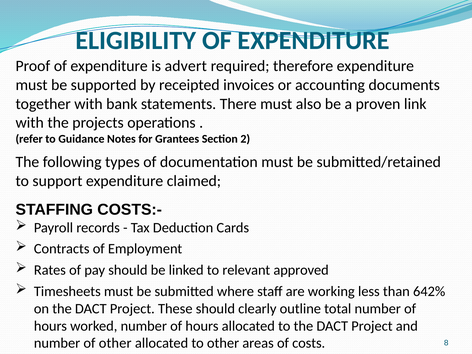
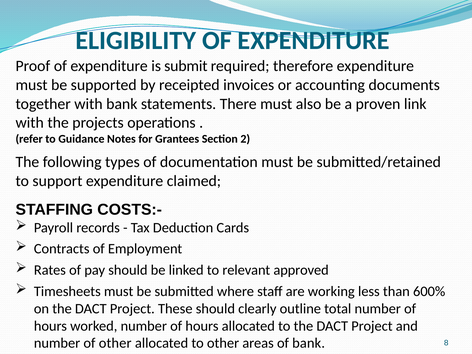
advert: advert -> submit
642%: 642% -> 600%
of costs: costs -> bank
